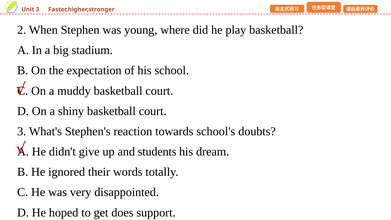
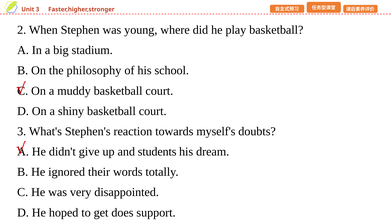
expectation: expectation -> philosophy
school's: school's -> myself's
